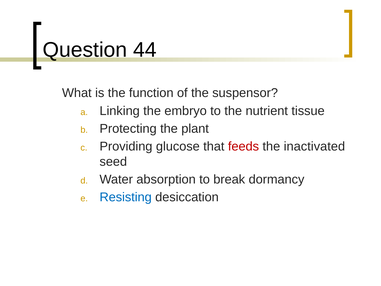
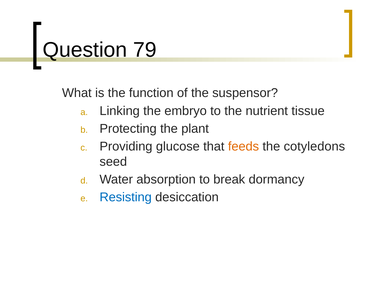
44: 44 -> 79
feeds colour: red -> orange
inactivated: inactivated -> cotyledons
